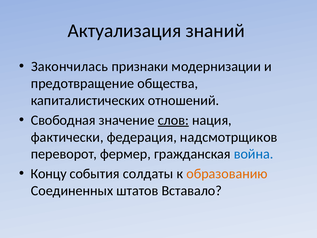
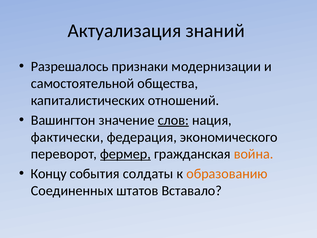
Закончилась: Закончилась -> Разрешалось
предотвращение: предотвращение -> самостоятельной
Свободная: Свободная -> Вашингтон
надсмотрщиков: надсмотрщиков -> экономического
фермер underline: none -> present
война colour: blue -> orange
